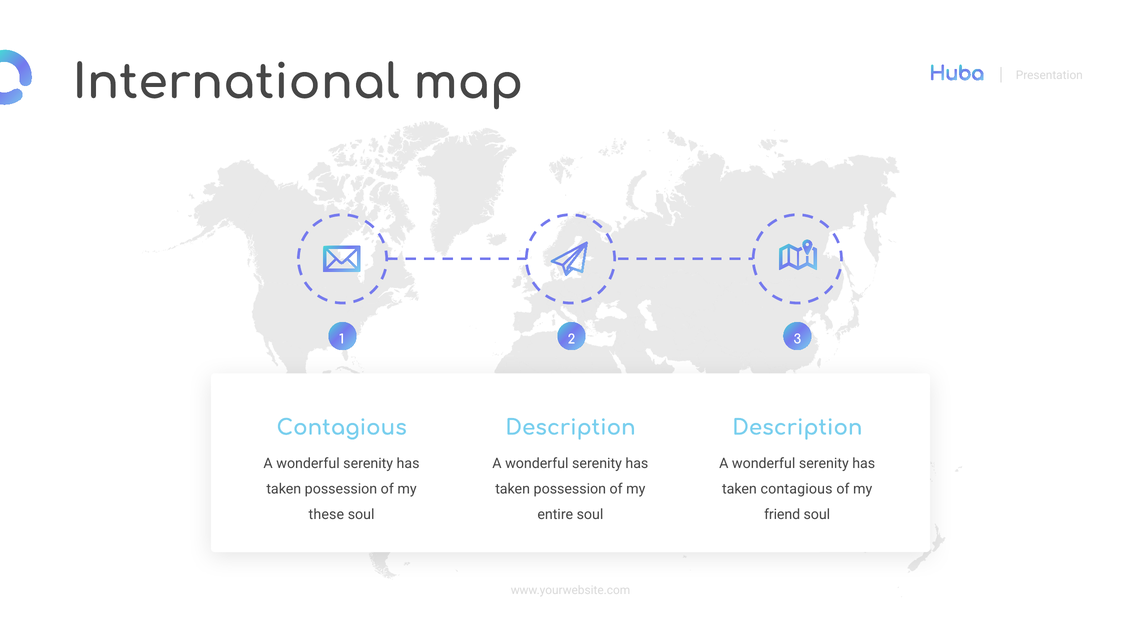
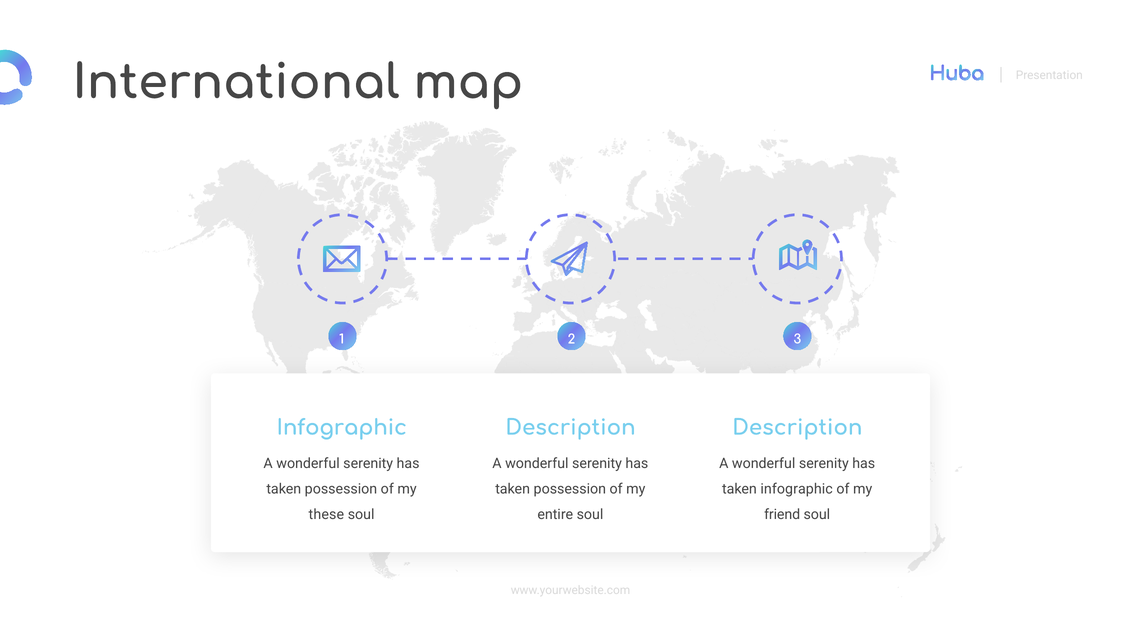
Contagious at (342, 428): Contagious -> Infographic
taken contagious: contagious -> infographic
